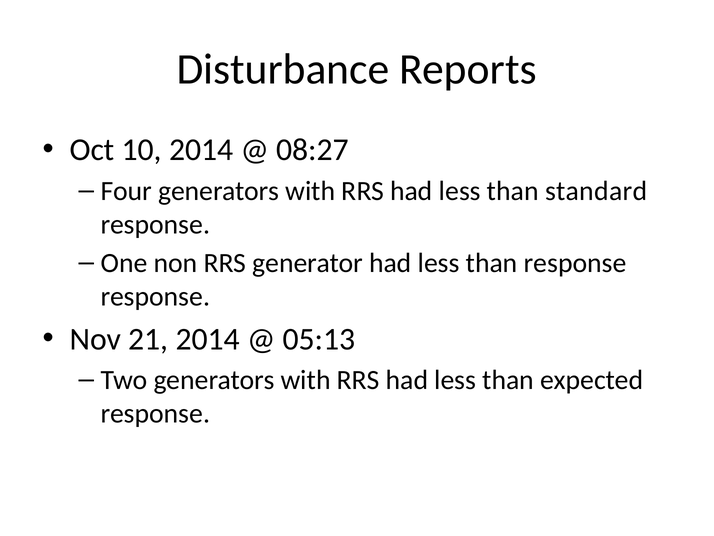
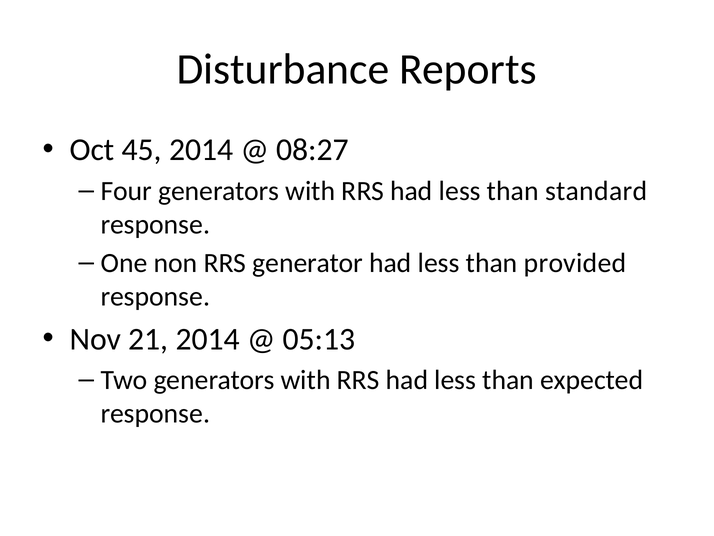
10: 10 -> 45
than response: response -> provided
